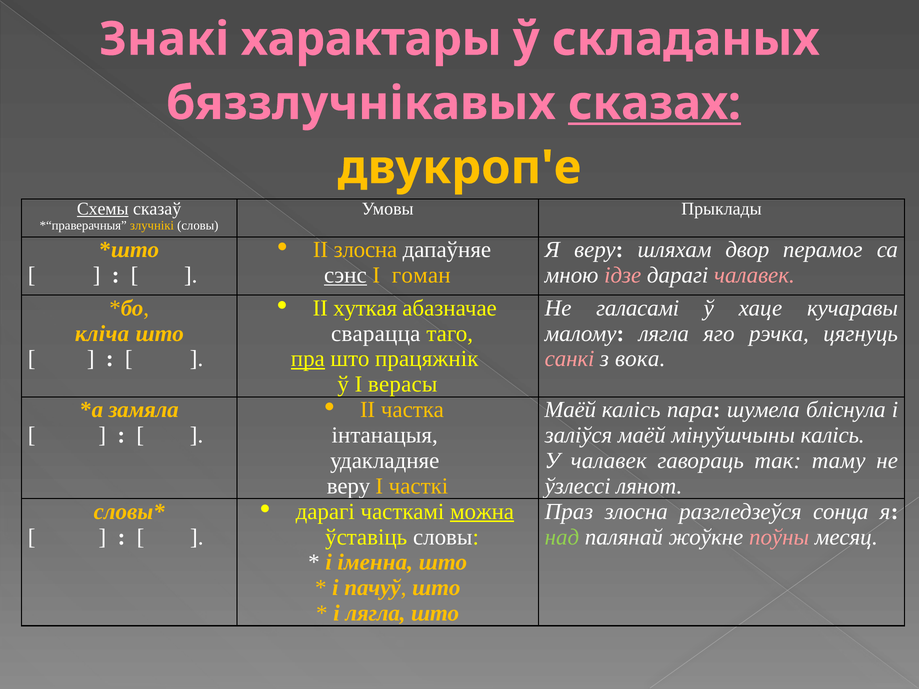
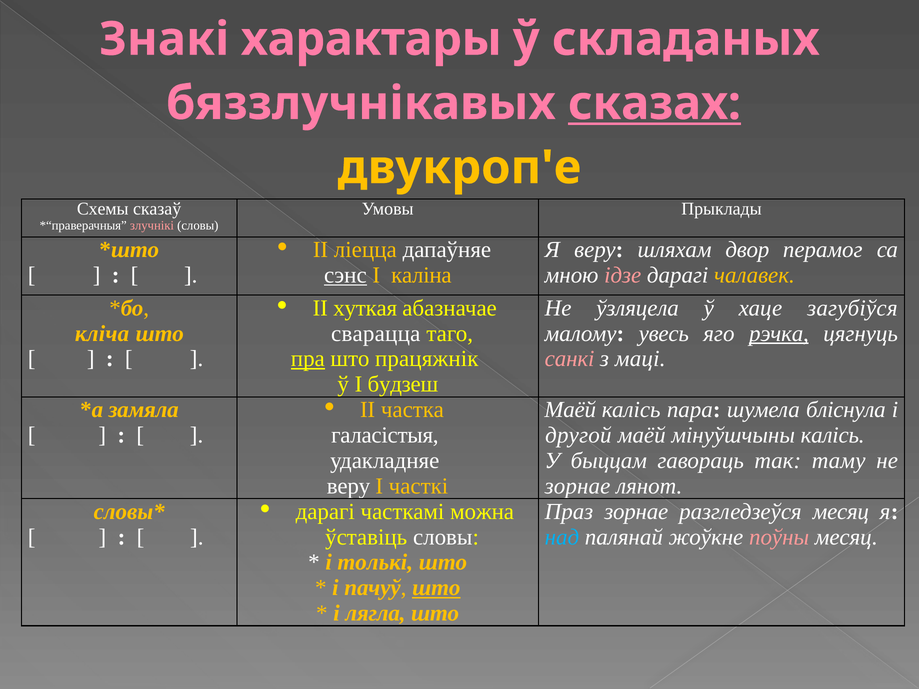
Схемы underline: present -> none
злучнікі colour: yellow -> pink
ІІ злосна: злосна -> ліецца
гоман: гоман -> каліна
чалавек at (754, 275) colour: pink -> yellow
галасамі: галасамі -> ўзляцела
кучаравы: кучаравы -> загубіўся
малому лягла: лягла -> увесь
рэчка underline: none -> present
вока: вока -> маці
верасы: верасы -> будзеш
інтанацыя: інтанацыя -> галасістыя
заліўся: заліўся -> другой
У чалавек: чалавек -> быццам
ўзлессі at (578, 486): ўзлессі -> зорнае
можна underline: present -> none
Праз злосна: злосна -> зорнае
разгледзеўся сонца: сонца -> месяц
над colour: light green -> light blue
іменна: іменна -> толькі
што at (436, 588) underline: none -> present
